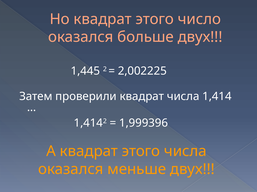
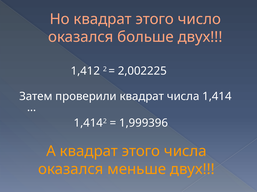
1,445: 1,445 -> 1,412
